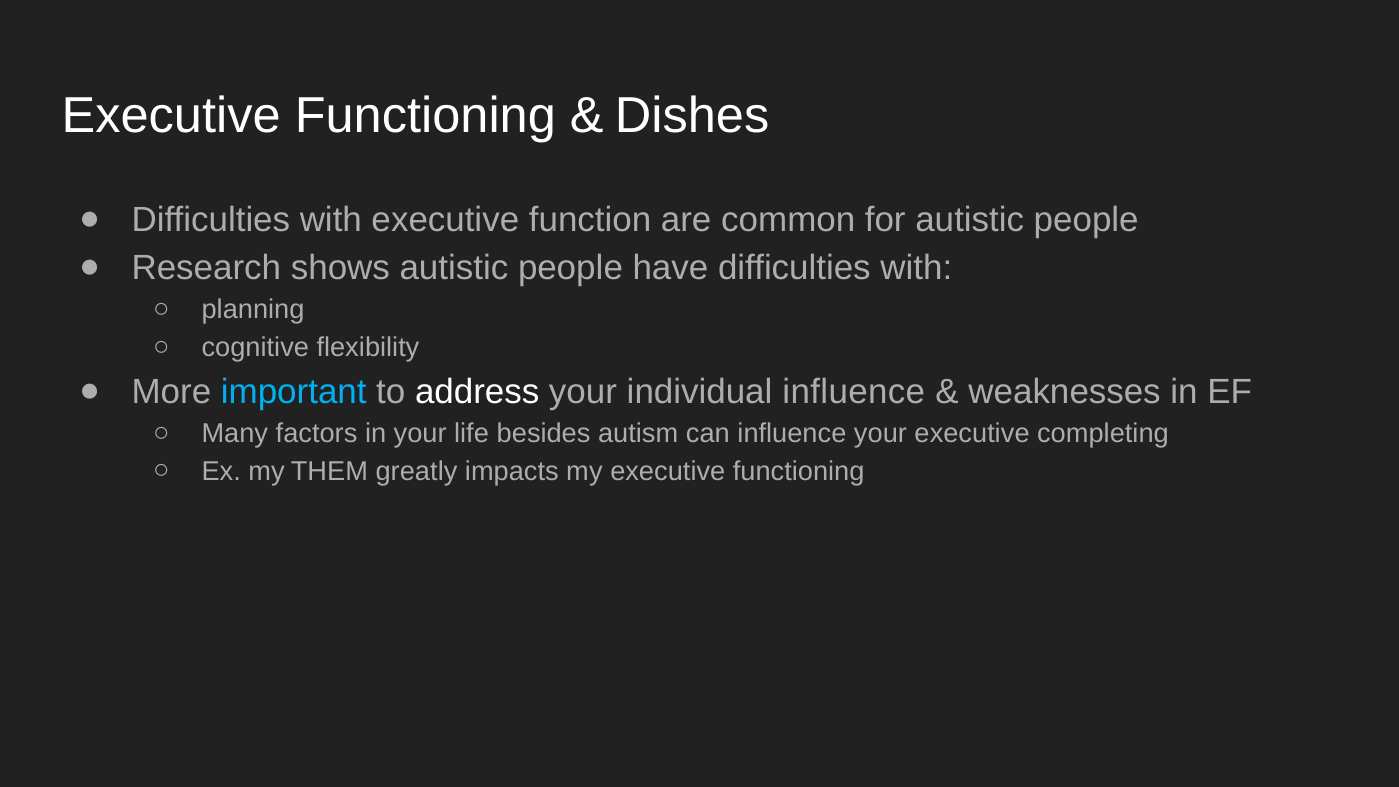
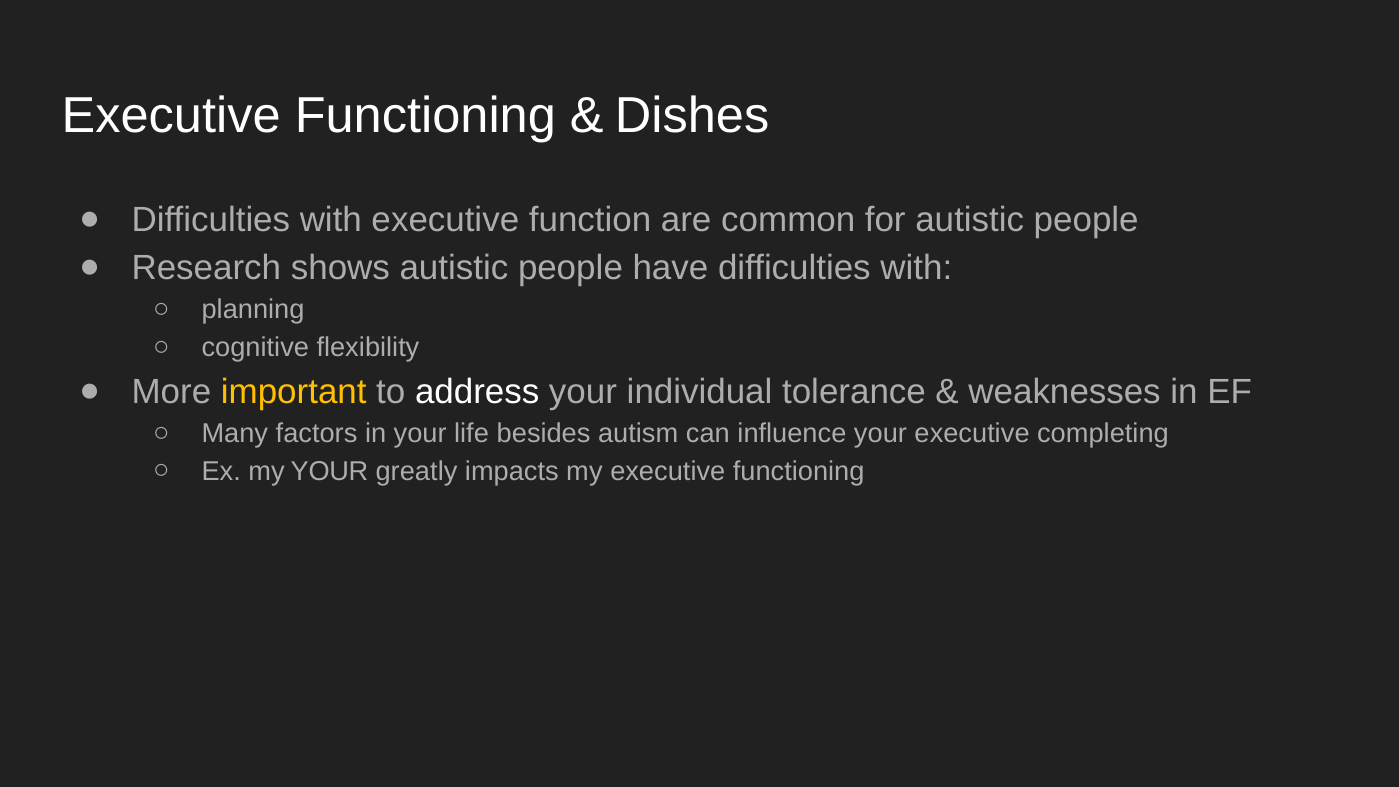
important colour: light blue -> yellow
individual influence: influence -> tolerance
my THEM: THEM -> YOUR
